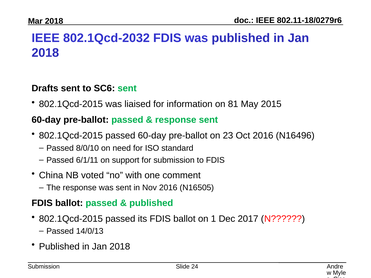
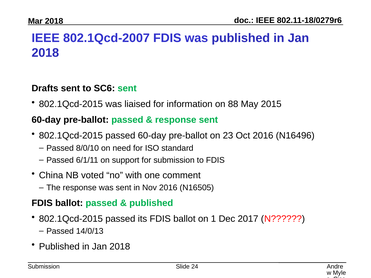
802.1Qcd-2032: 802.1Qcd-2032 -> 802.1Qcd-2007
81: 81 -> 88
